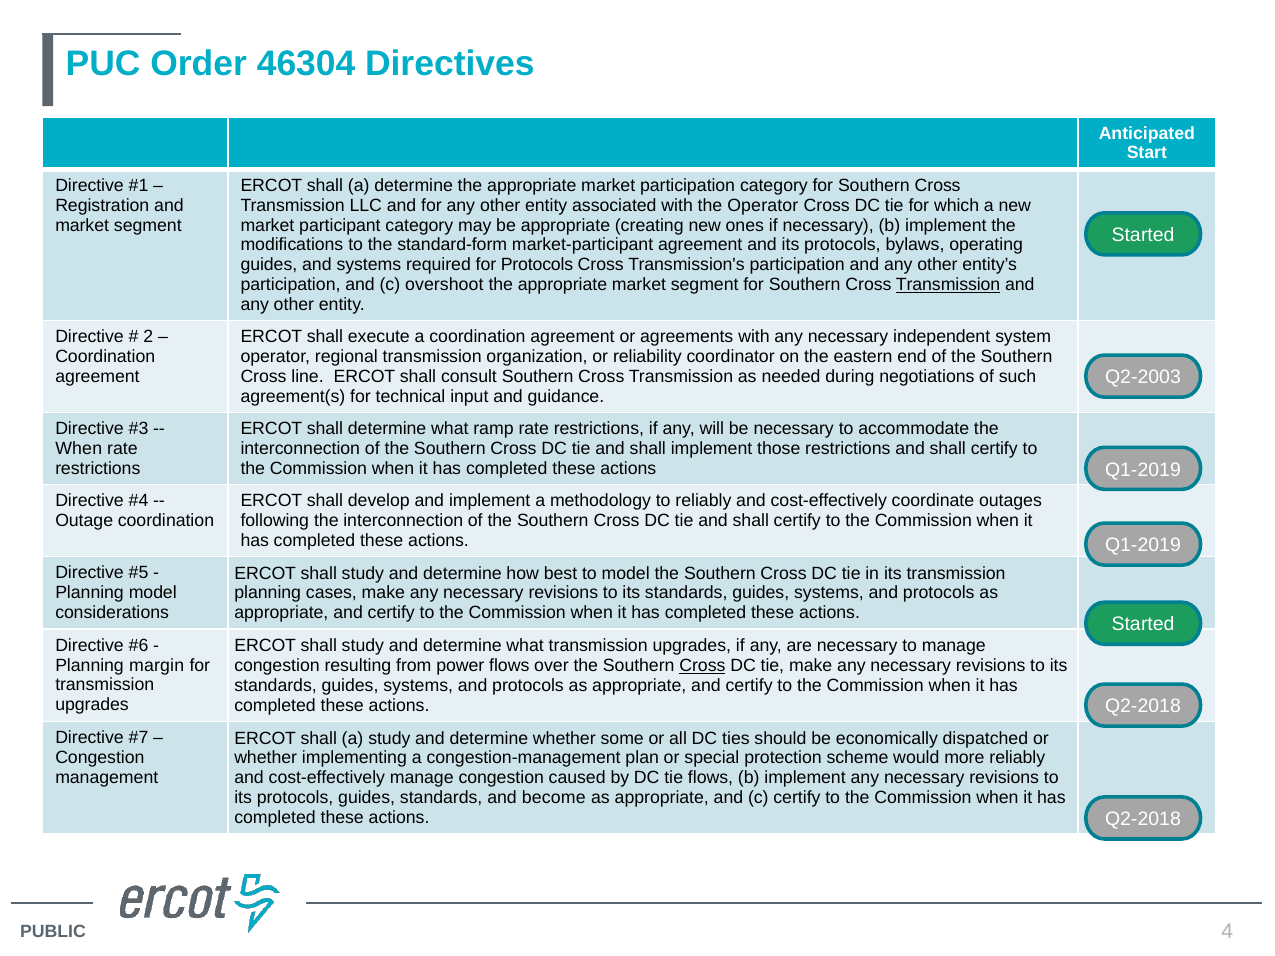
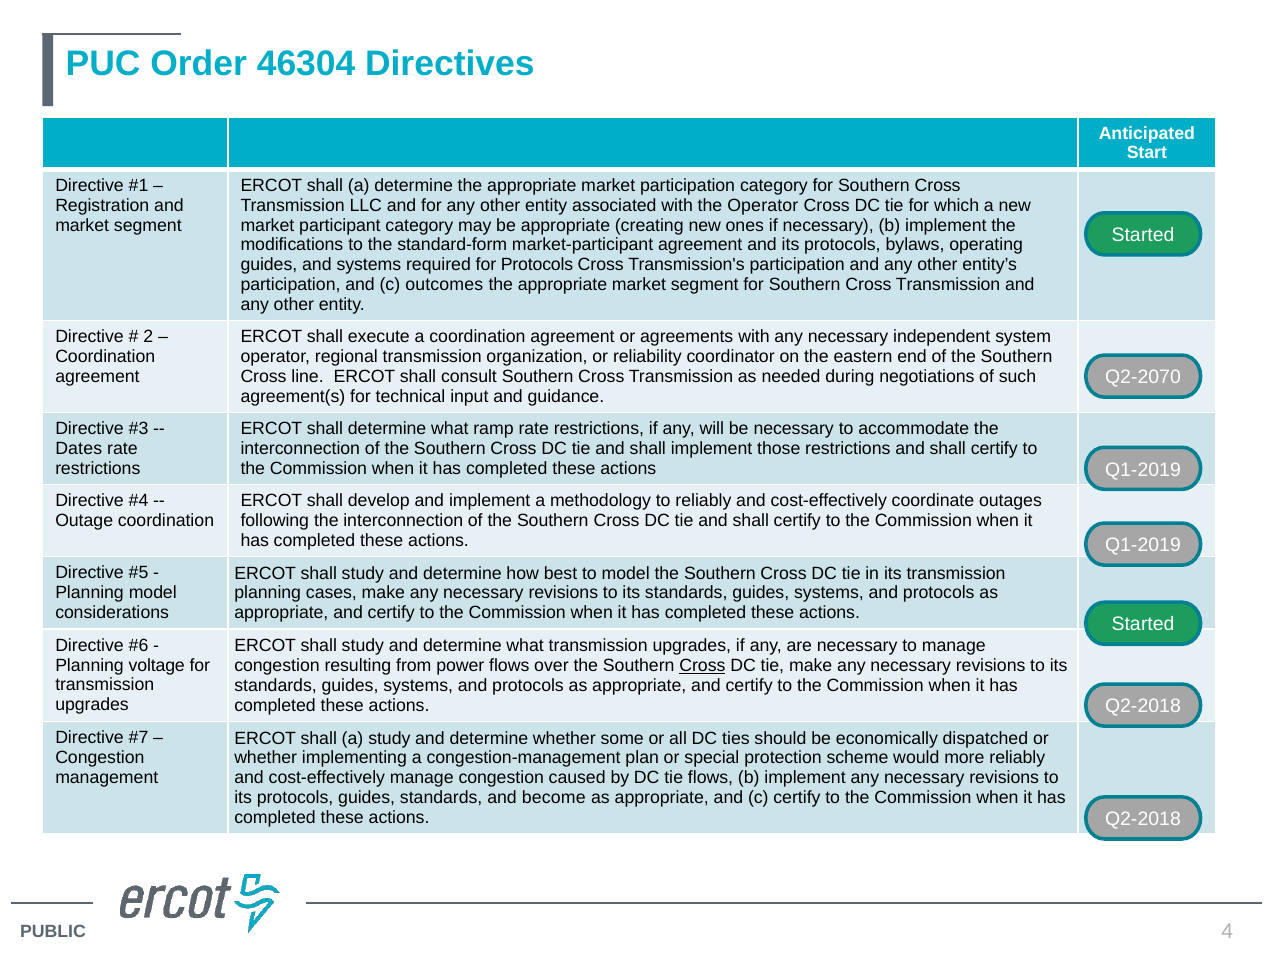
overshoot: overshoot -> outcomes
Transmission at (948, 285) underline: present -> none
Q2-2003: Q2-2003 -> Q2-2070
When at (79, 449): When -> Dates
margin: margin -> voltage
